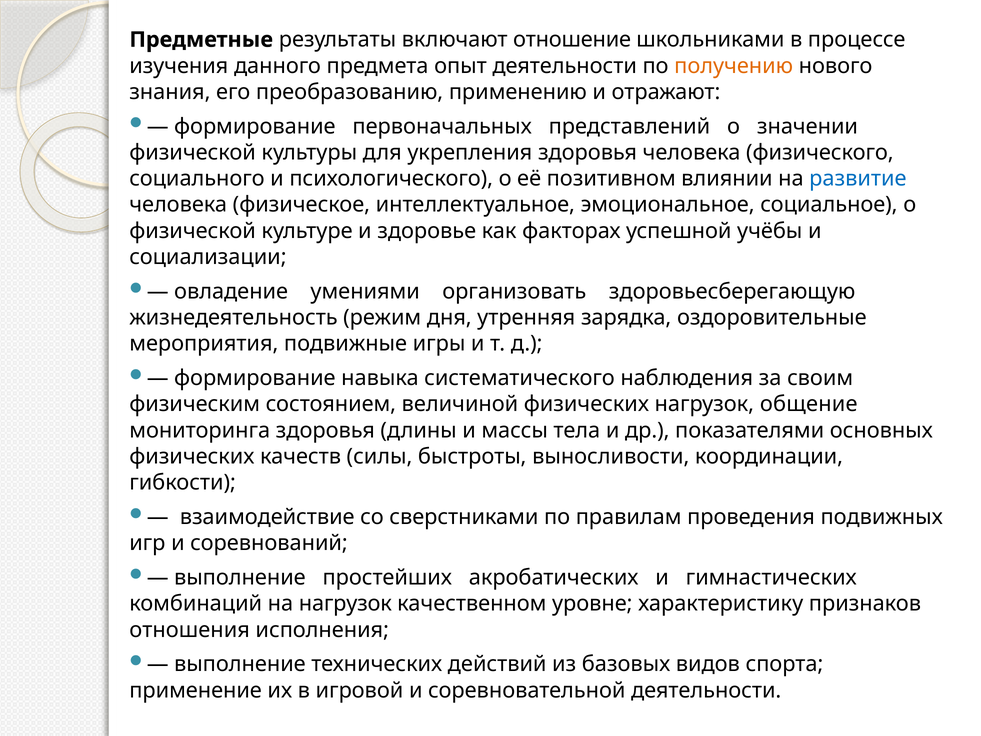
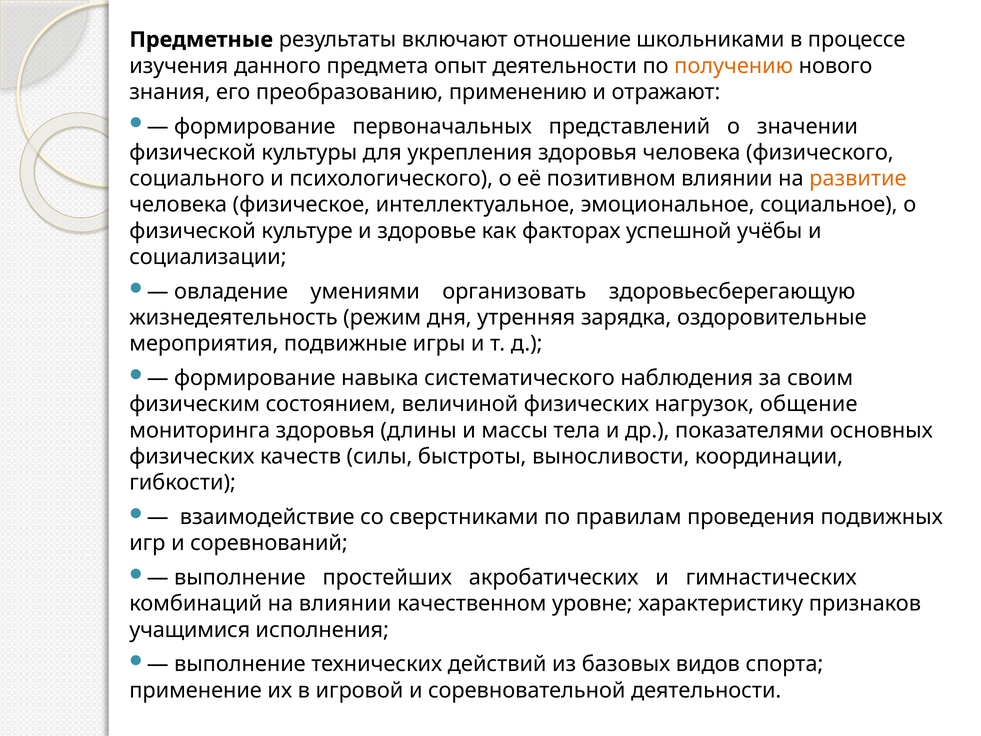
развитие colour: blue -> orange
на нагрузок: нагрузок -> влиянии
отношения: отношения -> учащимися
